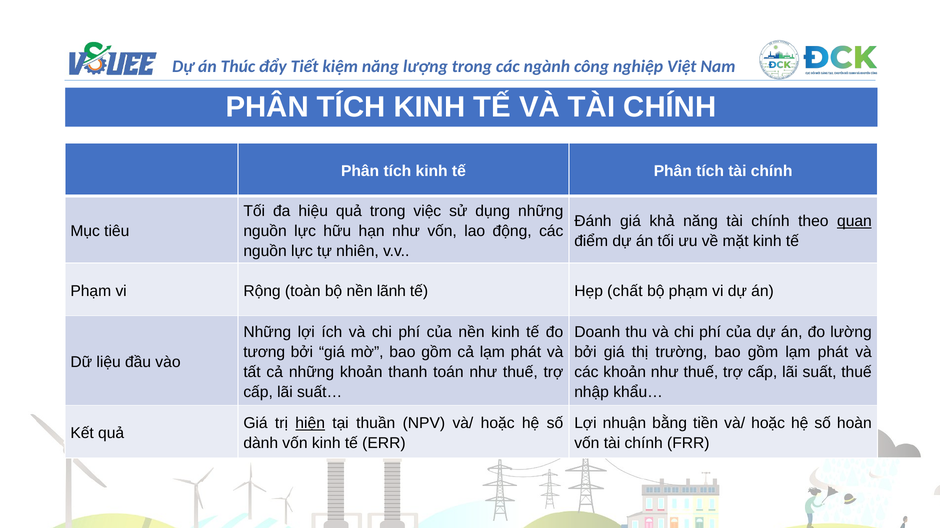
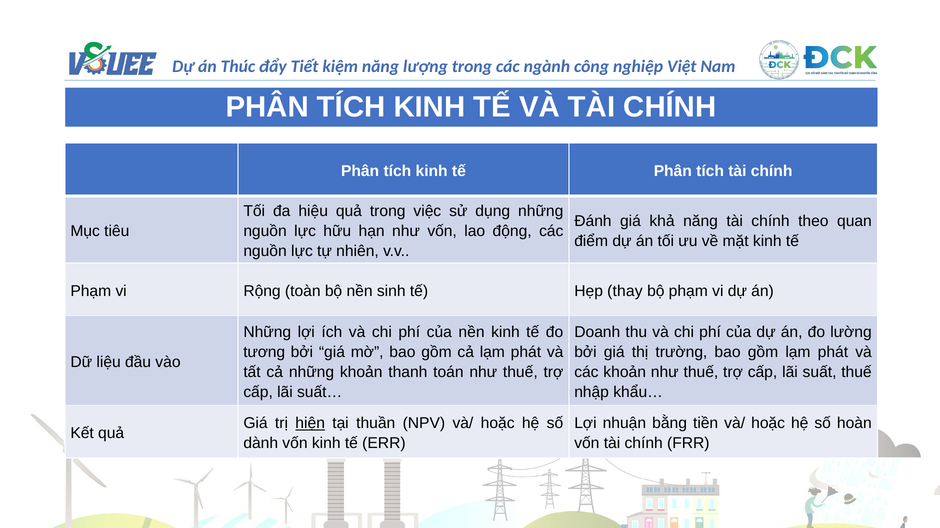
quan underline: present -> none
lãnh: lãnh -> sinh
chất: chất -> thay
